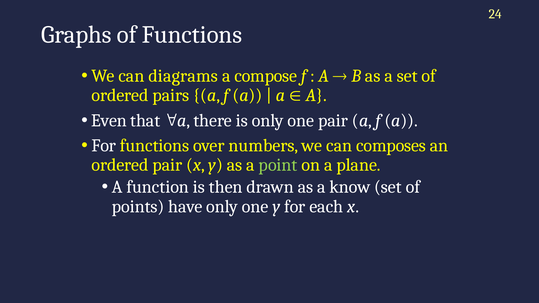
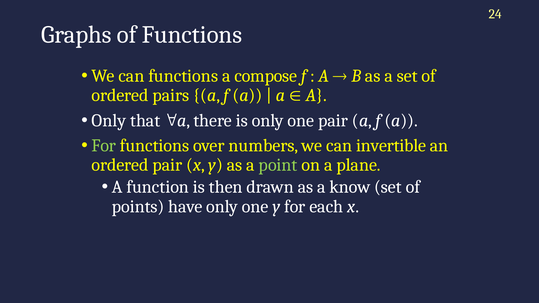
can diagrams: diagrams -> functions
Even at (109, 120): Even -> Only
For at (104, 146) colour: white -> light green
composes: composes -> invertible
